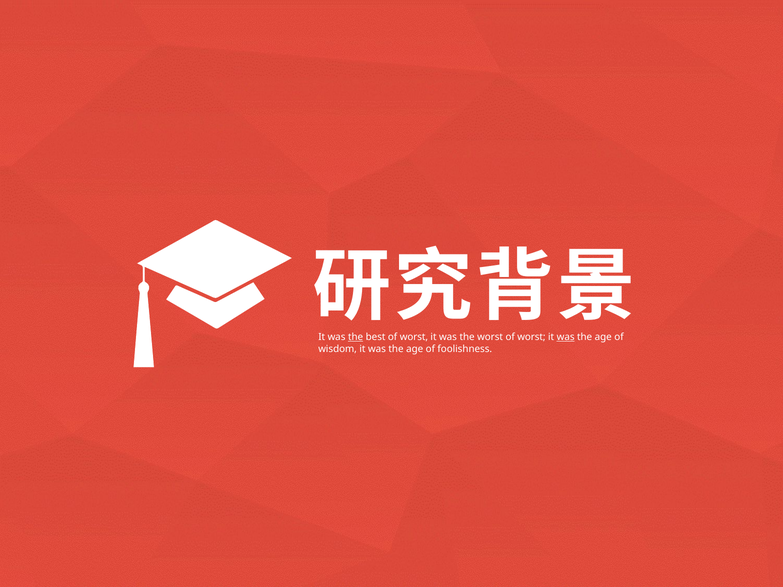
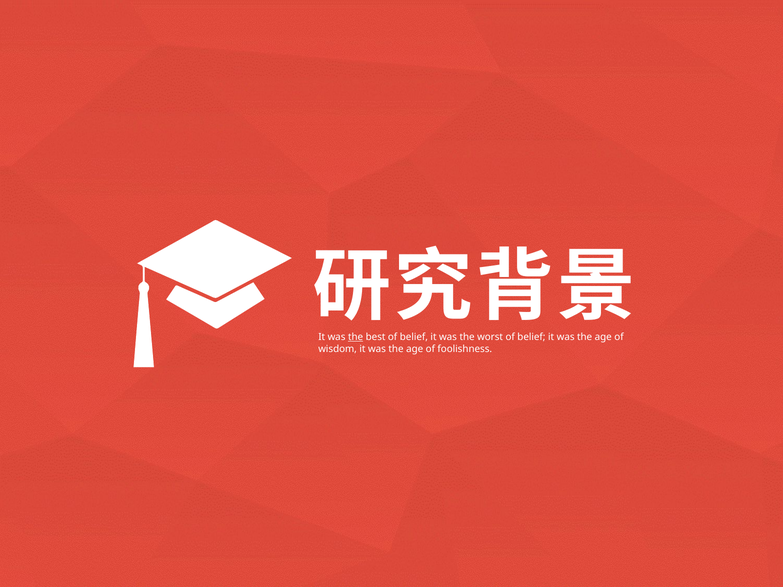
best of worst: worst -> belief
worst of worst: worst -> belief
was at (566, 337) underline: present -> none
